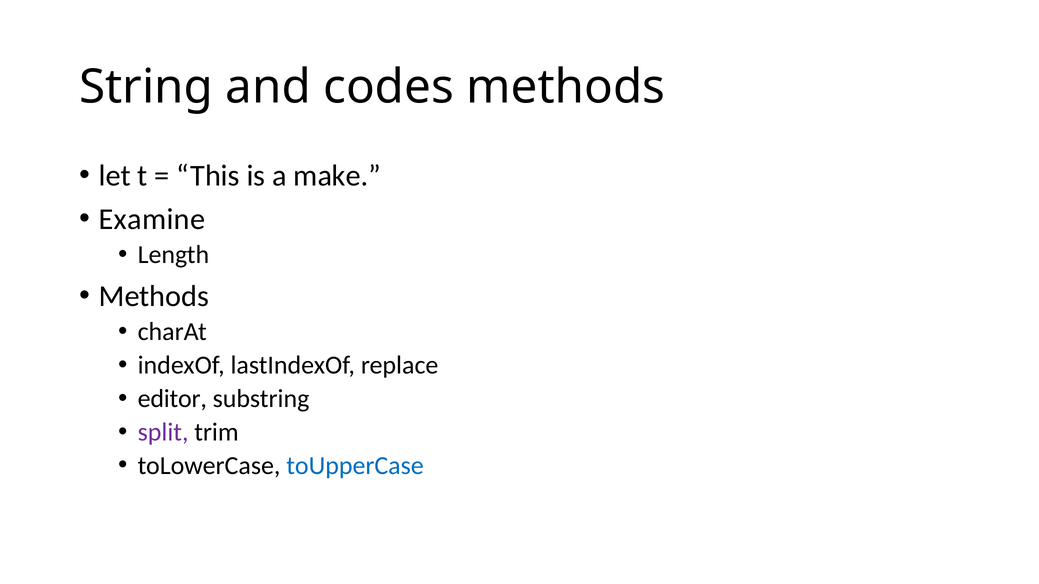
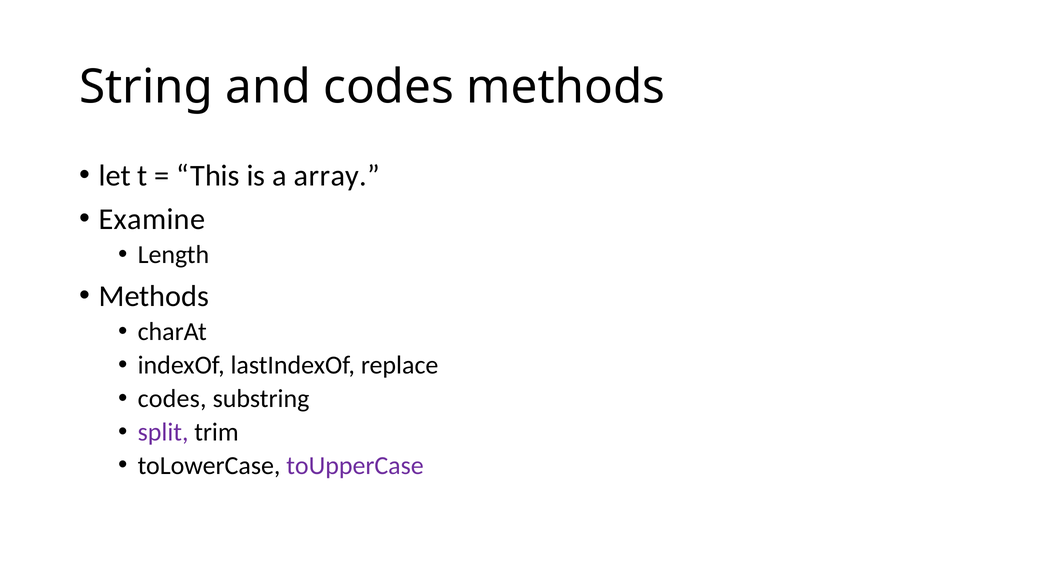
make: make -> array
editor at (172, 399): editor -> codes
toUpperCase colour: blue -> purple
